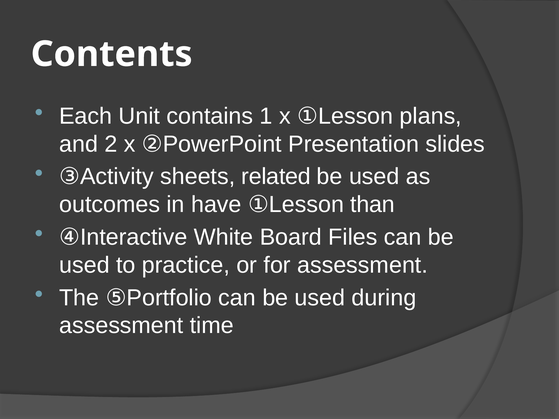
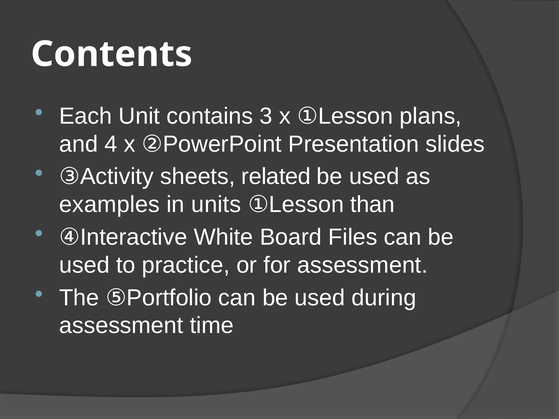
1: 1 -> 3
2: 2 -> 4
outcomes: outcomes -> examples
have: have -> units
